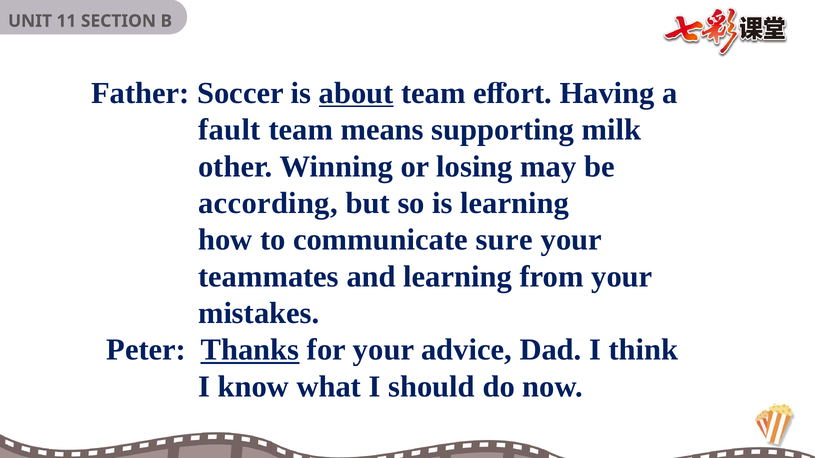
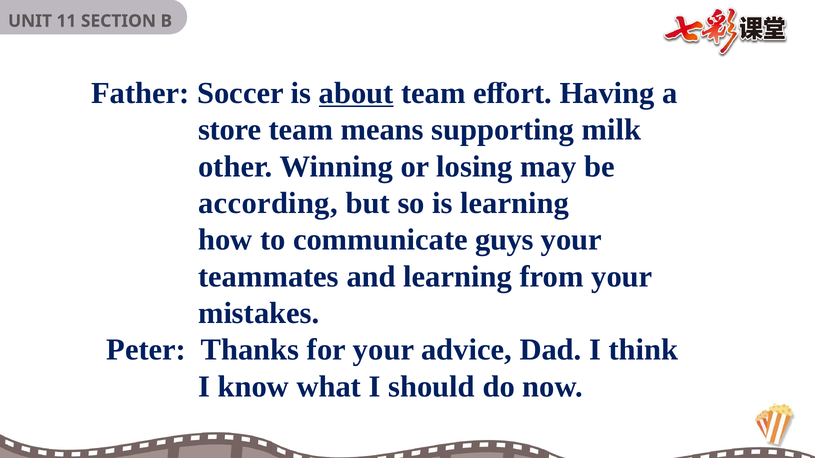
fault: fault -> store
sure: sure -> guys
Thanks underline: present -> none
